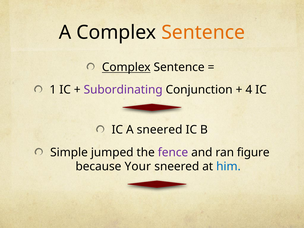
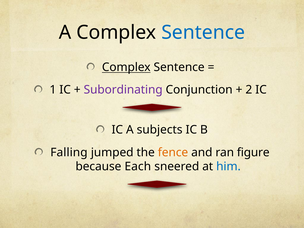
Sentence at (203, 33) colour: orange -> blue
4: 4 -> 2
A sneered: sneered -> subjects
Simple: Simple -> Falling
fence colour: purple -> orange
Your: Your -> Each
